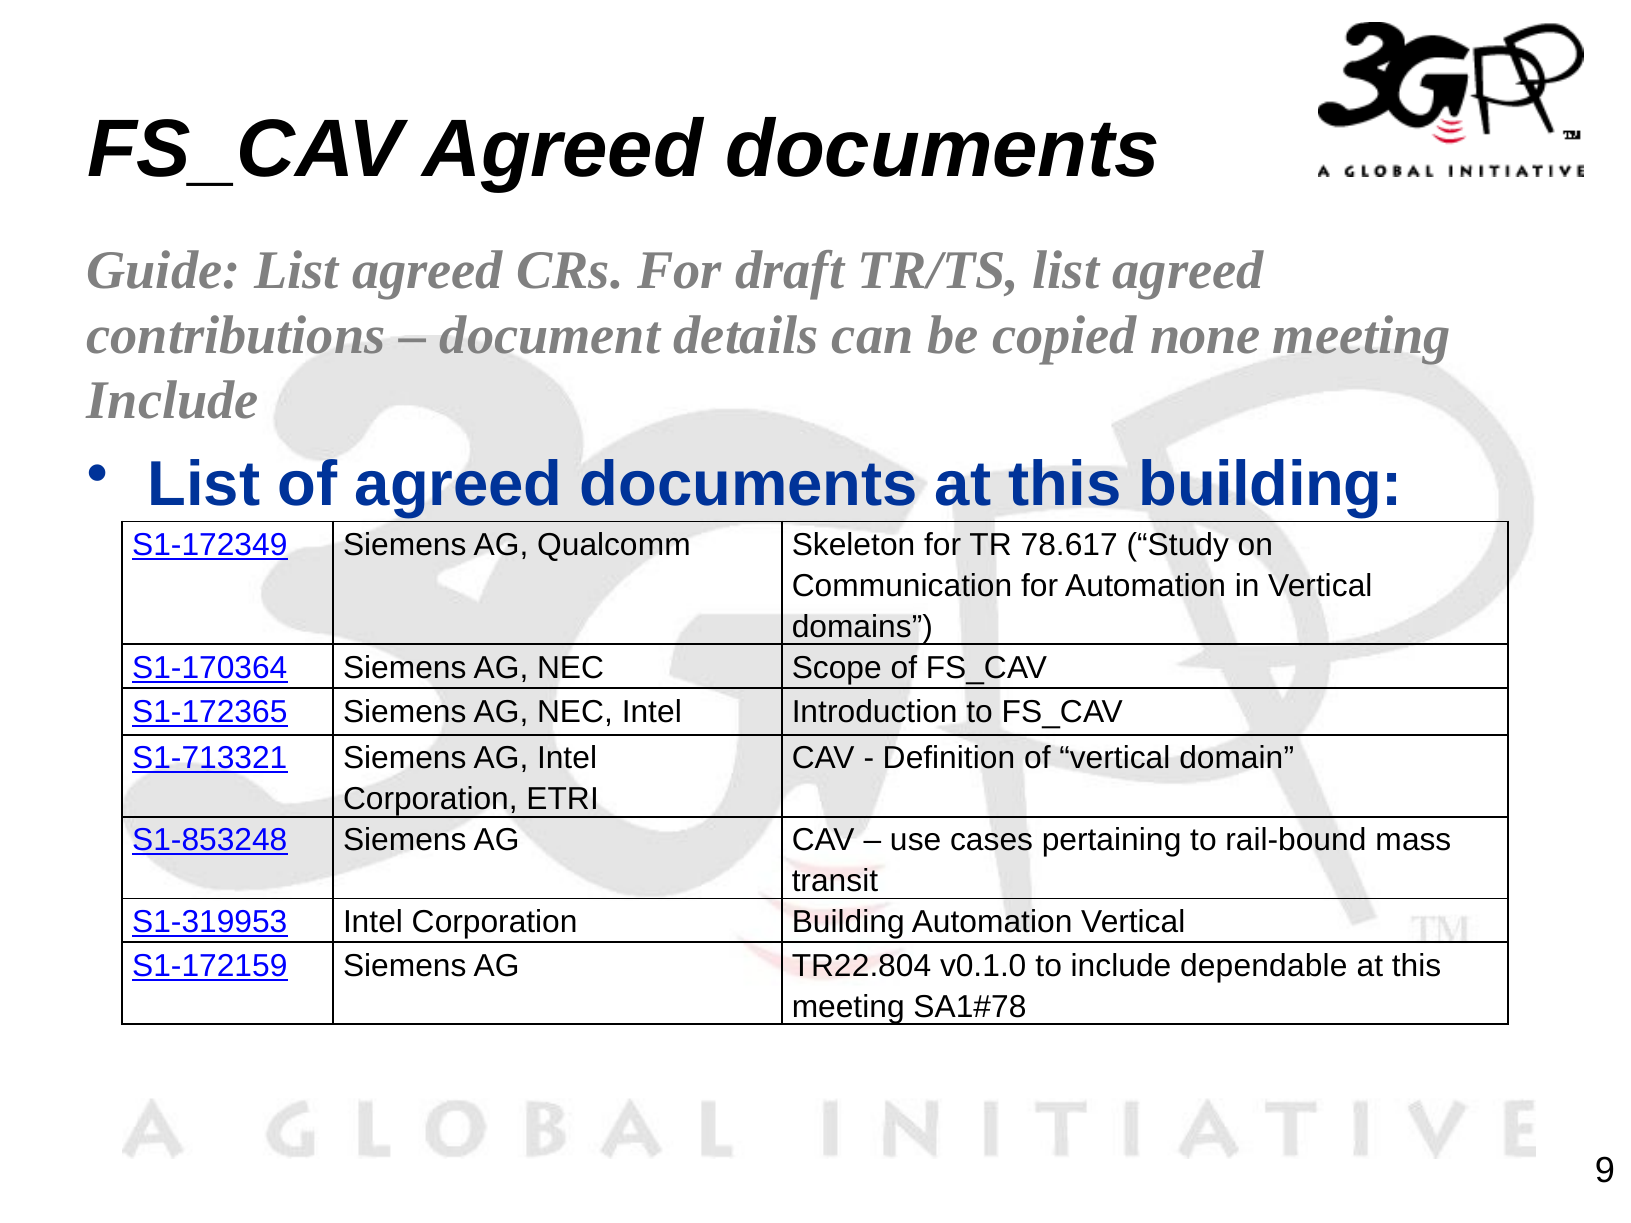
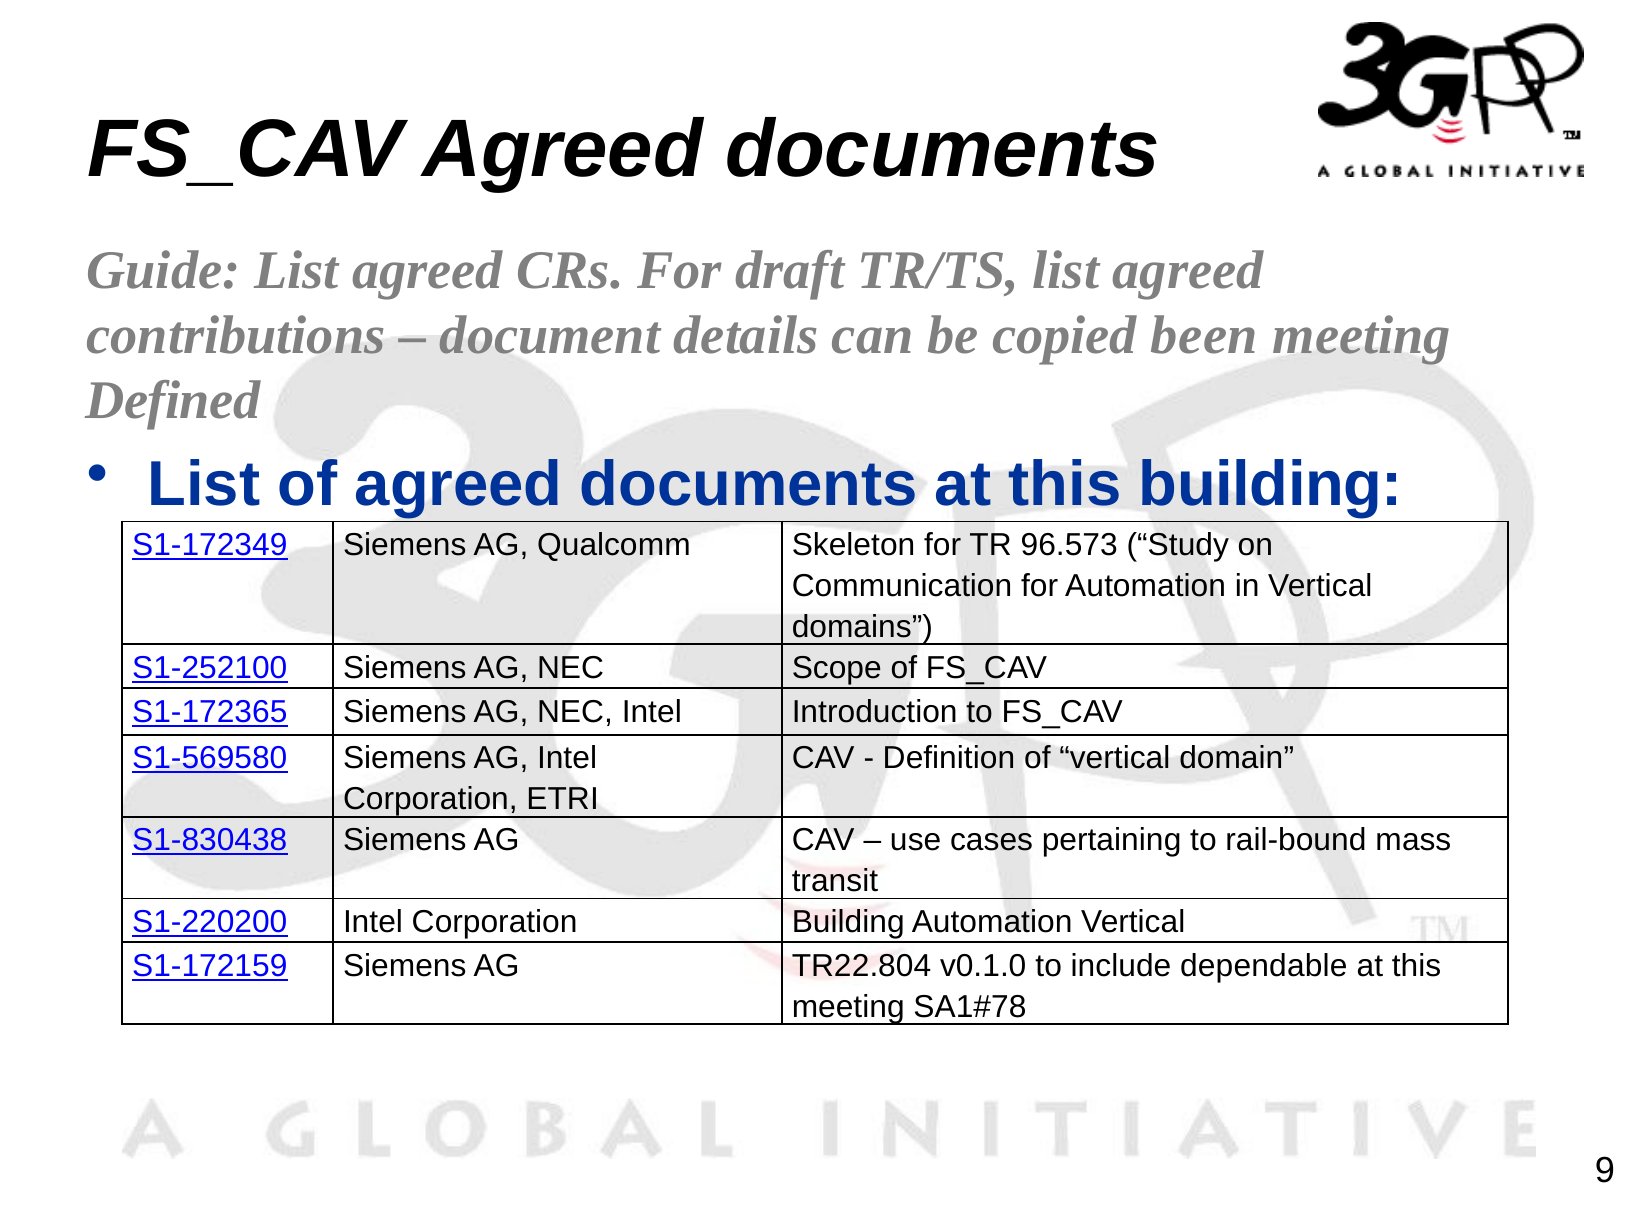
none: none -> been
Include at (173, 401): Include -> Defined
78.617: 78.617 -> 96.573
S1-170364: S1-170364 -> S1-252100
S1-713321: S1-713321 -> S1-569580
S1-853248: S1-853248 -> S1-830438
S1-319953: S1-319953 -> S1-220200
